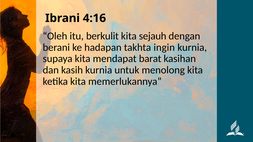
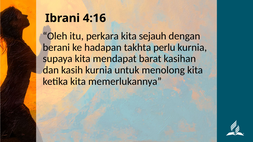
berkulit: berkulit -> perkara
ingin: ingin -> perlu
